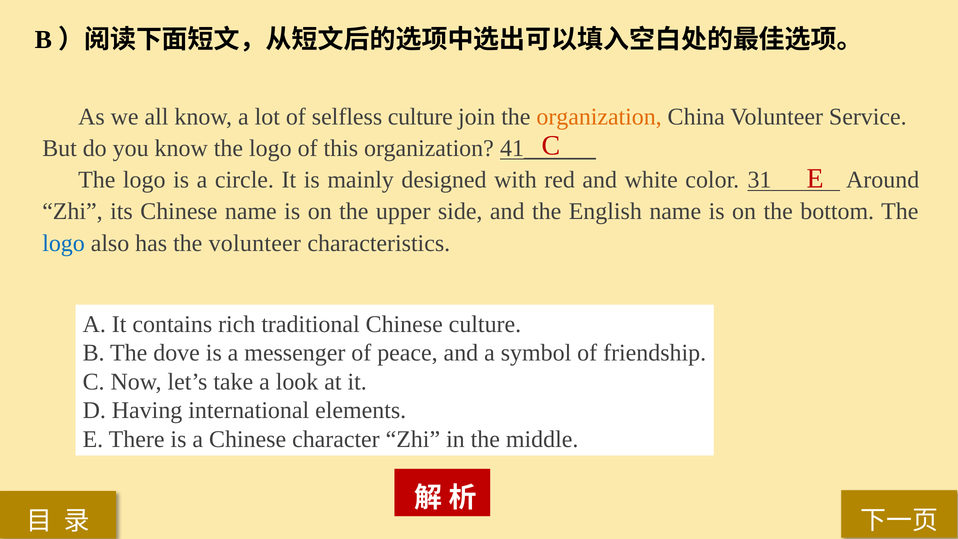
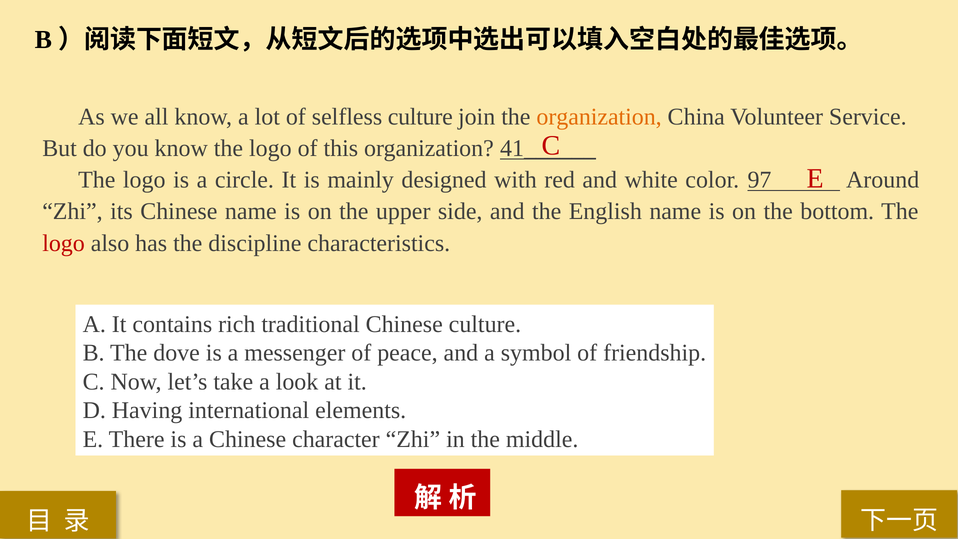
31: 31 -> 97
logo at (64, 243) colour: blue -> red
the volunteer: volunteer -> discipline
